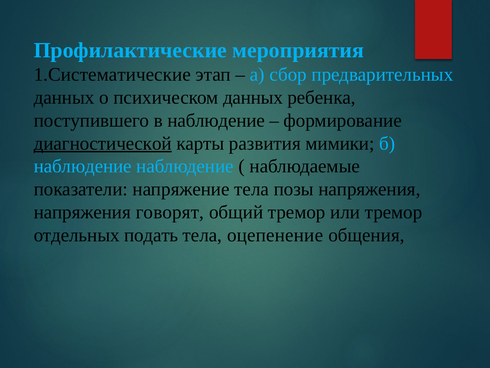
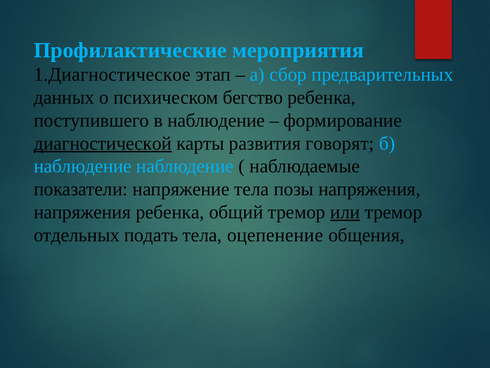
1.Систематические: 1.Систематические -> 1.Диагностическое
психическом данных: данных -> бегство
мимики: мимики -> говорят
напряжения говорят: говорят -> ребенка
или underline: none -> present
